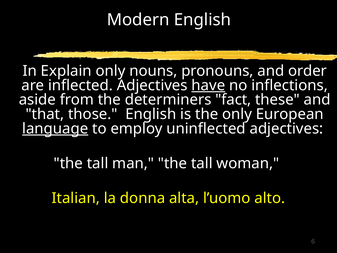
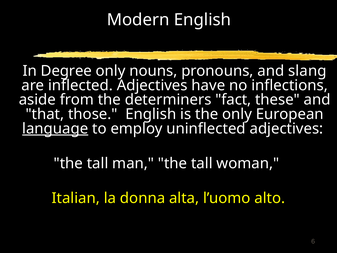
Explain: Explain -> Degree
order: order -> slang
have underline: present -> none
